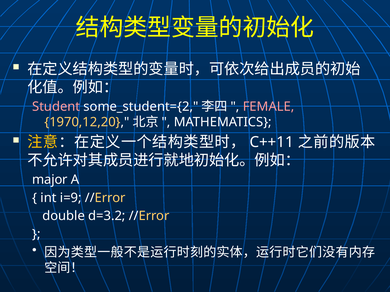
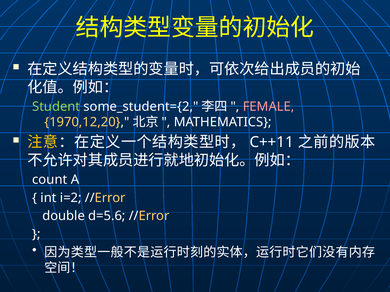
Student colour: pink -> light green
major: major -> count
i=9: i=9 -> i=2
d=3.2: d=3.2 -> d=5.6
